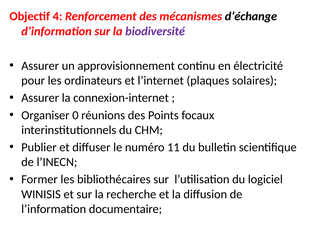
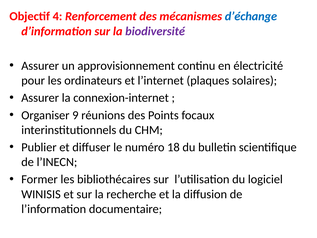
d’échange colour: black -> blue
0: 0 -> 9
11: 11 -> 18
